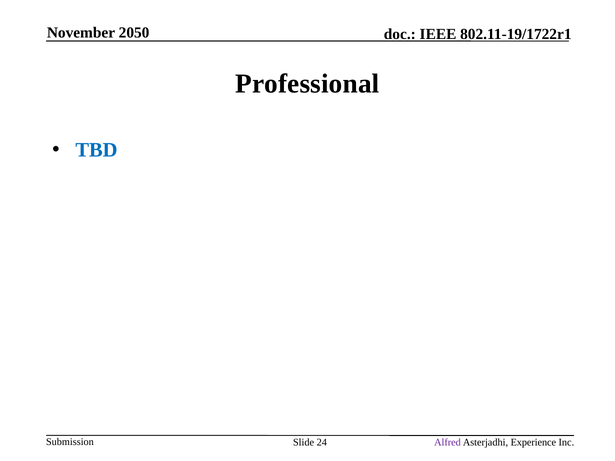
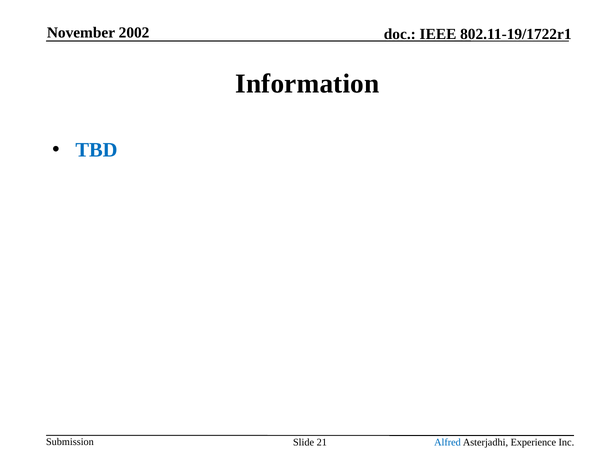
2050: 2050 -> 2002
Professional: Professional -> Information
24: 24 -> 21
Alfred colour: purple -> blue
